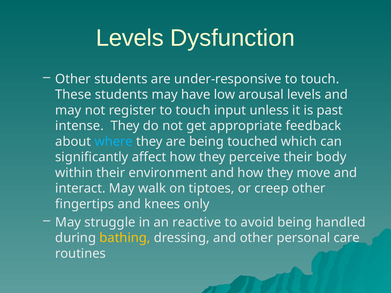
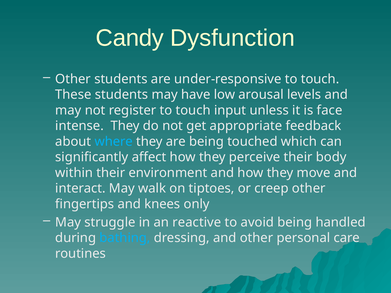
Levels at (130, 38): Levels -> Candy
past: past -> face
bathing colour: yellow -> light blue
